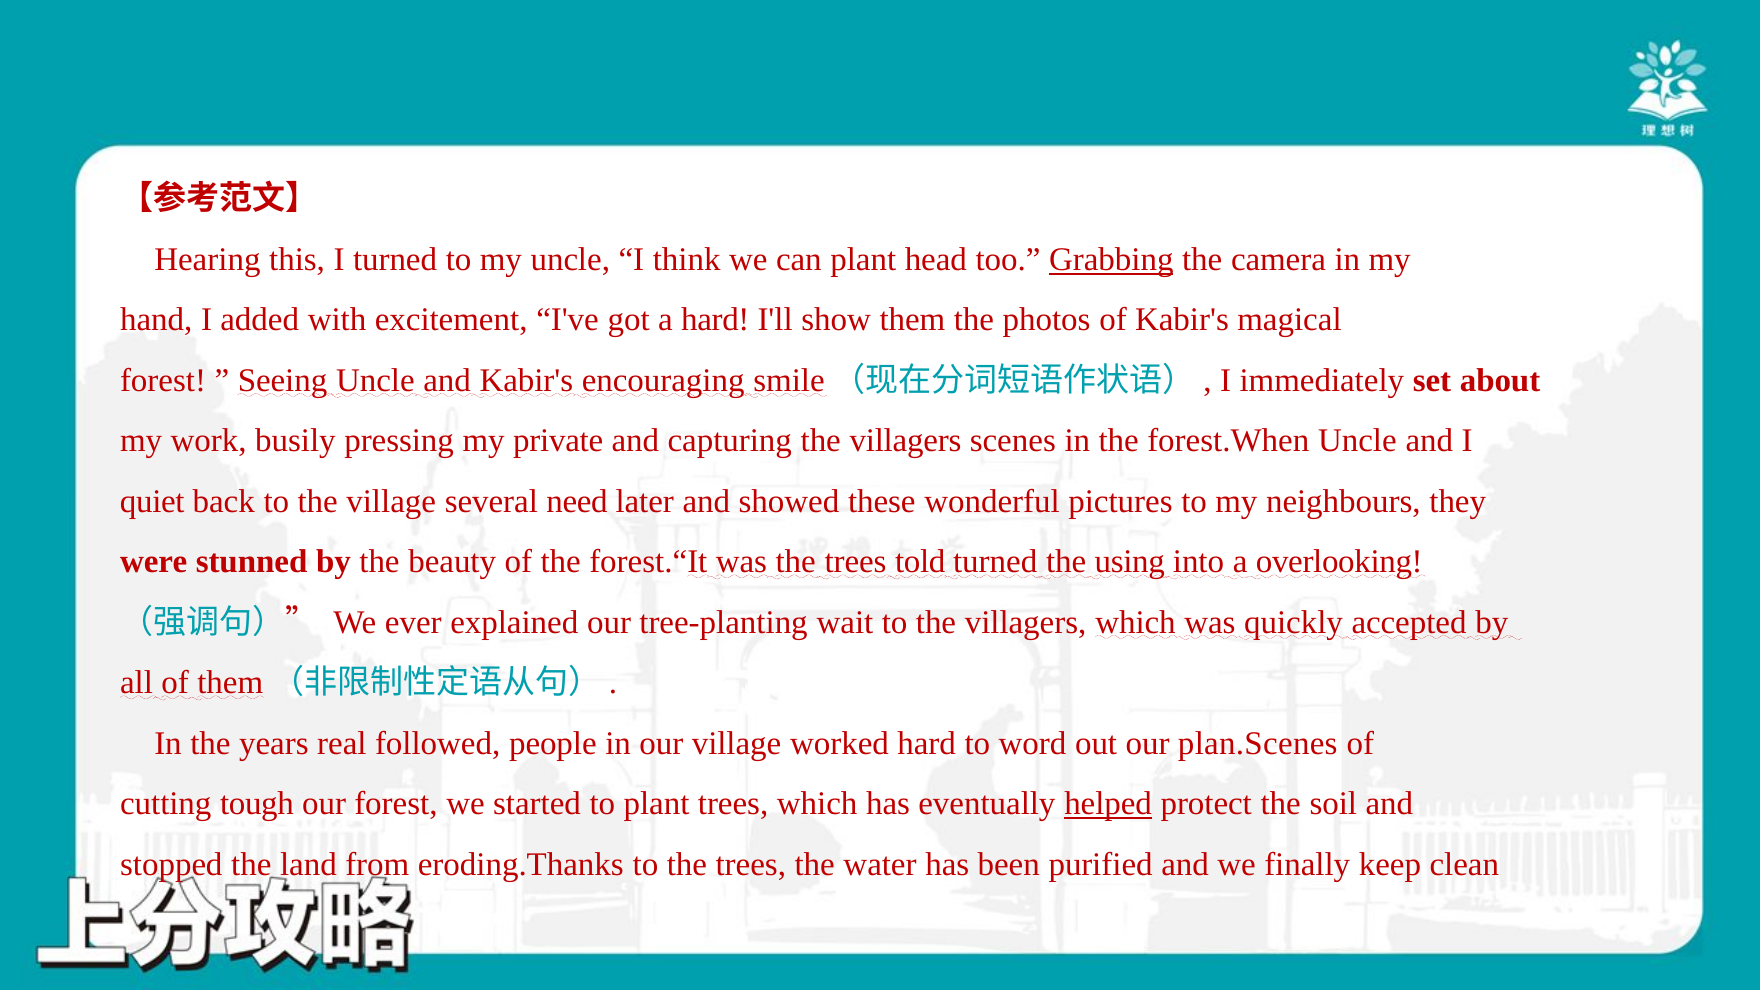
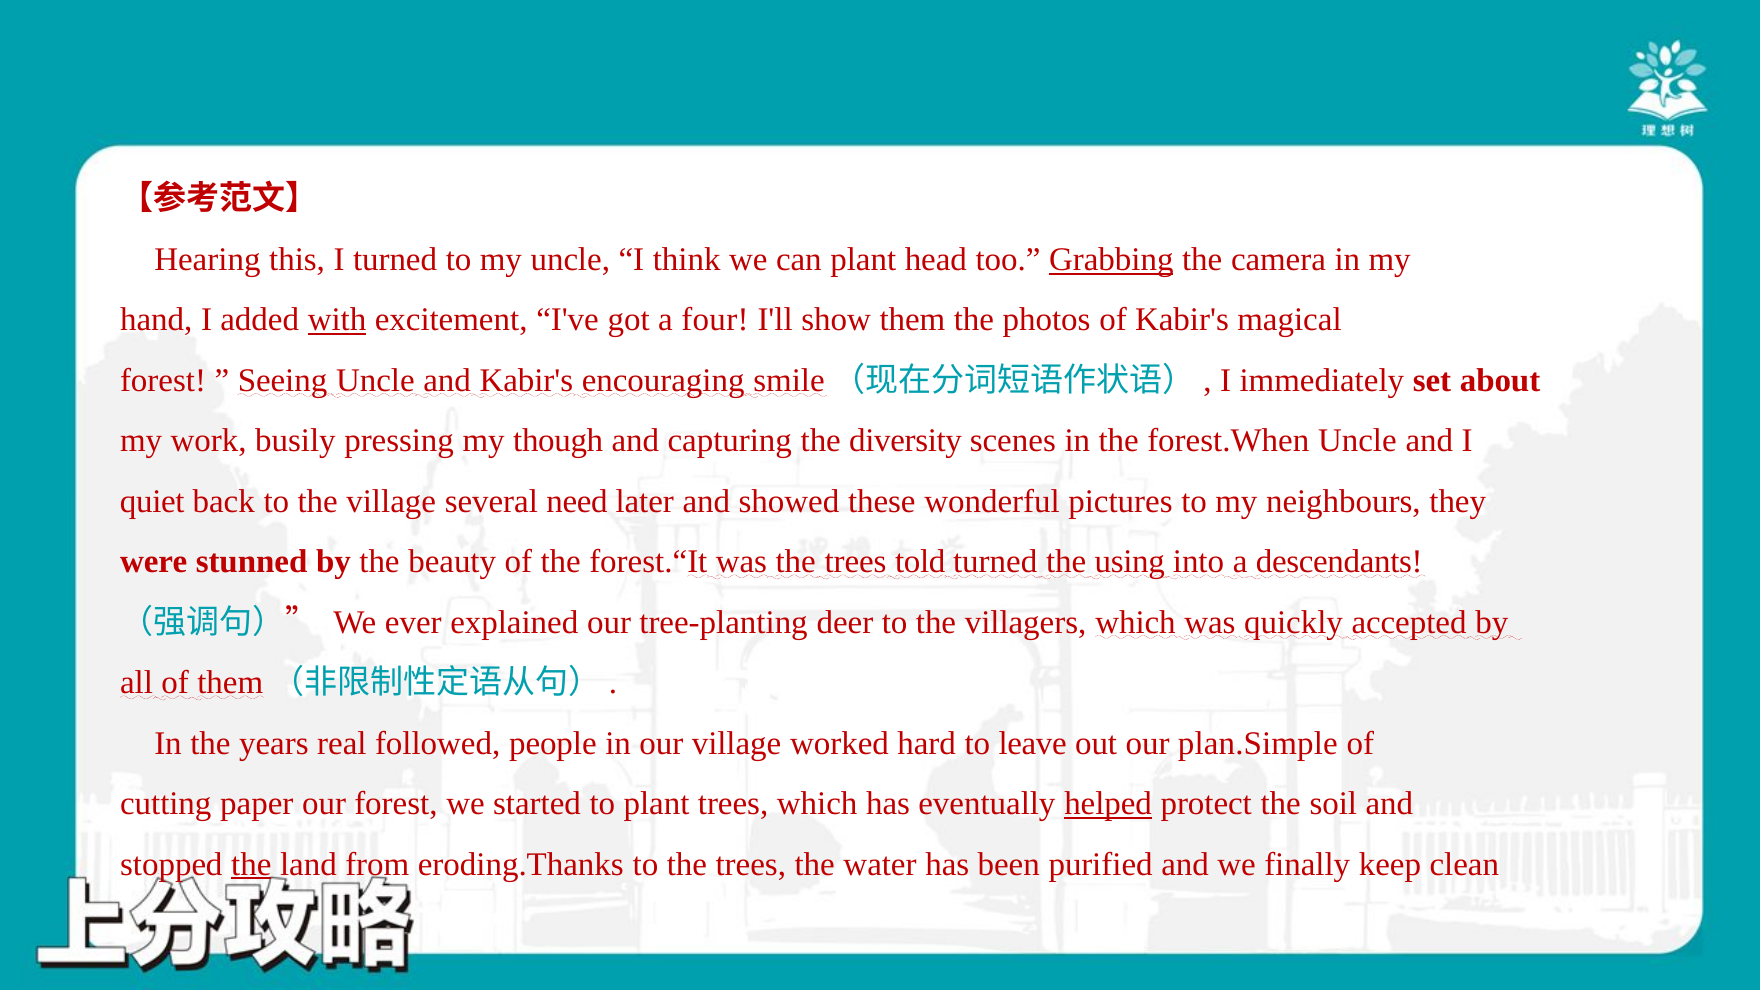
with underline: none -> present
a hard: hard -> four
private: private -> though
capturing the villagers: villagers -> diversity
overlooking: overlooking -> descendants
wait: wait -> deer
word: word -> leave
plan.Scenes: plan.Scenes -> plan.Simple
tough: tough -> paper
the at (251, 864) underline: none -> present
